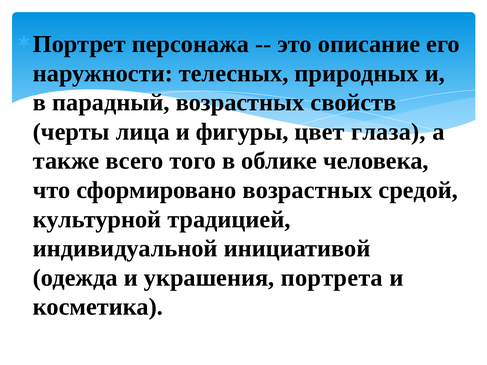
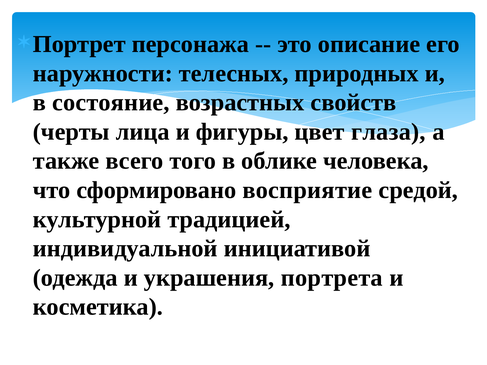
парадный: парадный -> состояние
сформировано возрастных: возрастных -> восприятие
